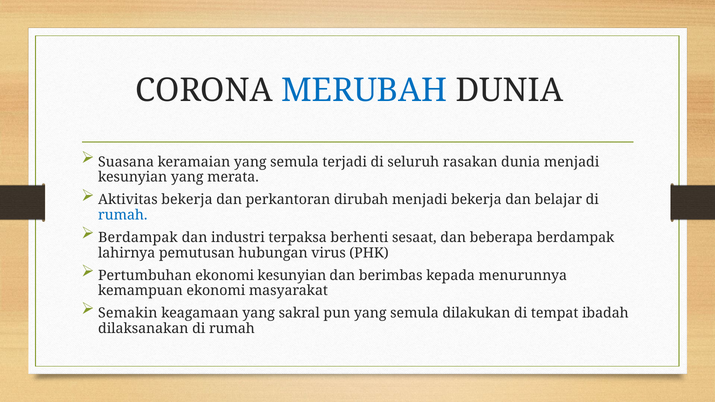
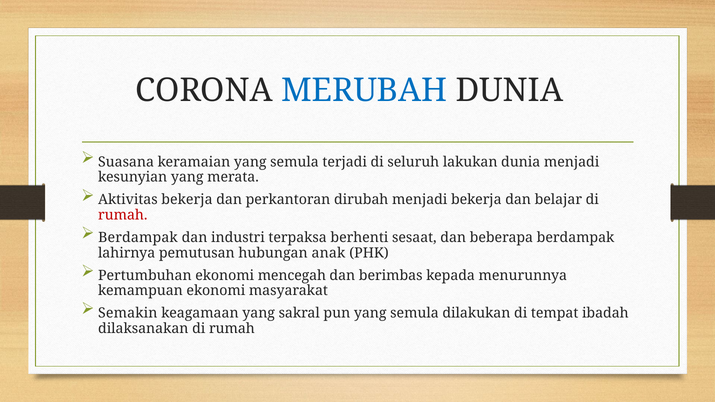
rasakan: rasakan -> lakukan
rumah at (123, 215) colour: blue -> red
virus: virus -> anak
ekonomi kesunyian: kesunyian -> mencegah
